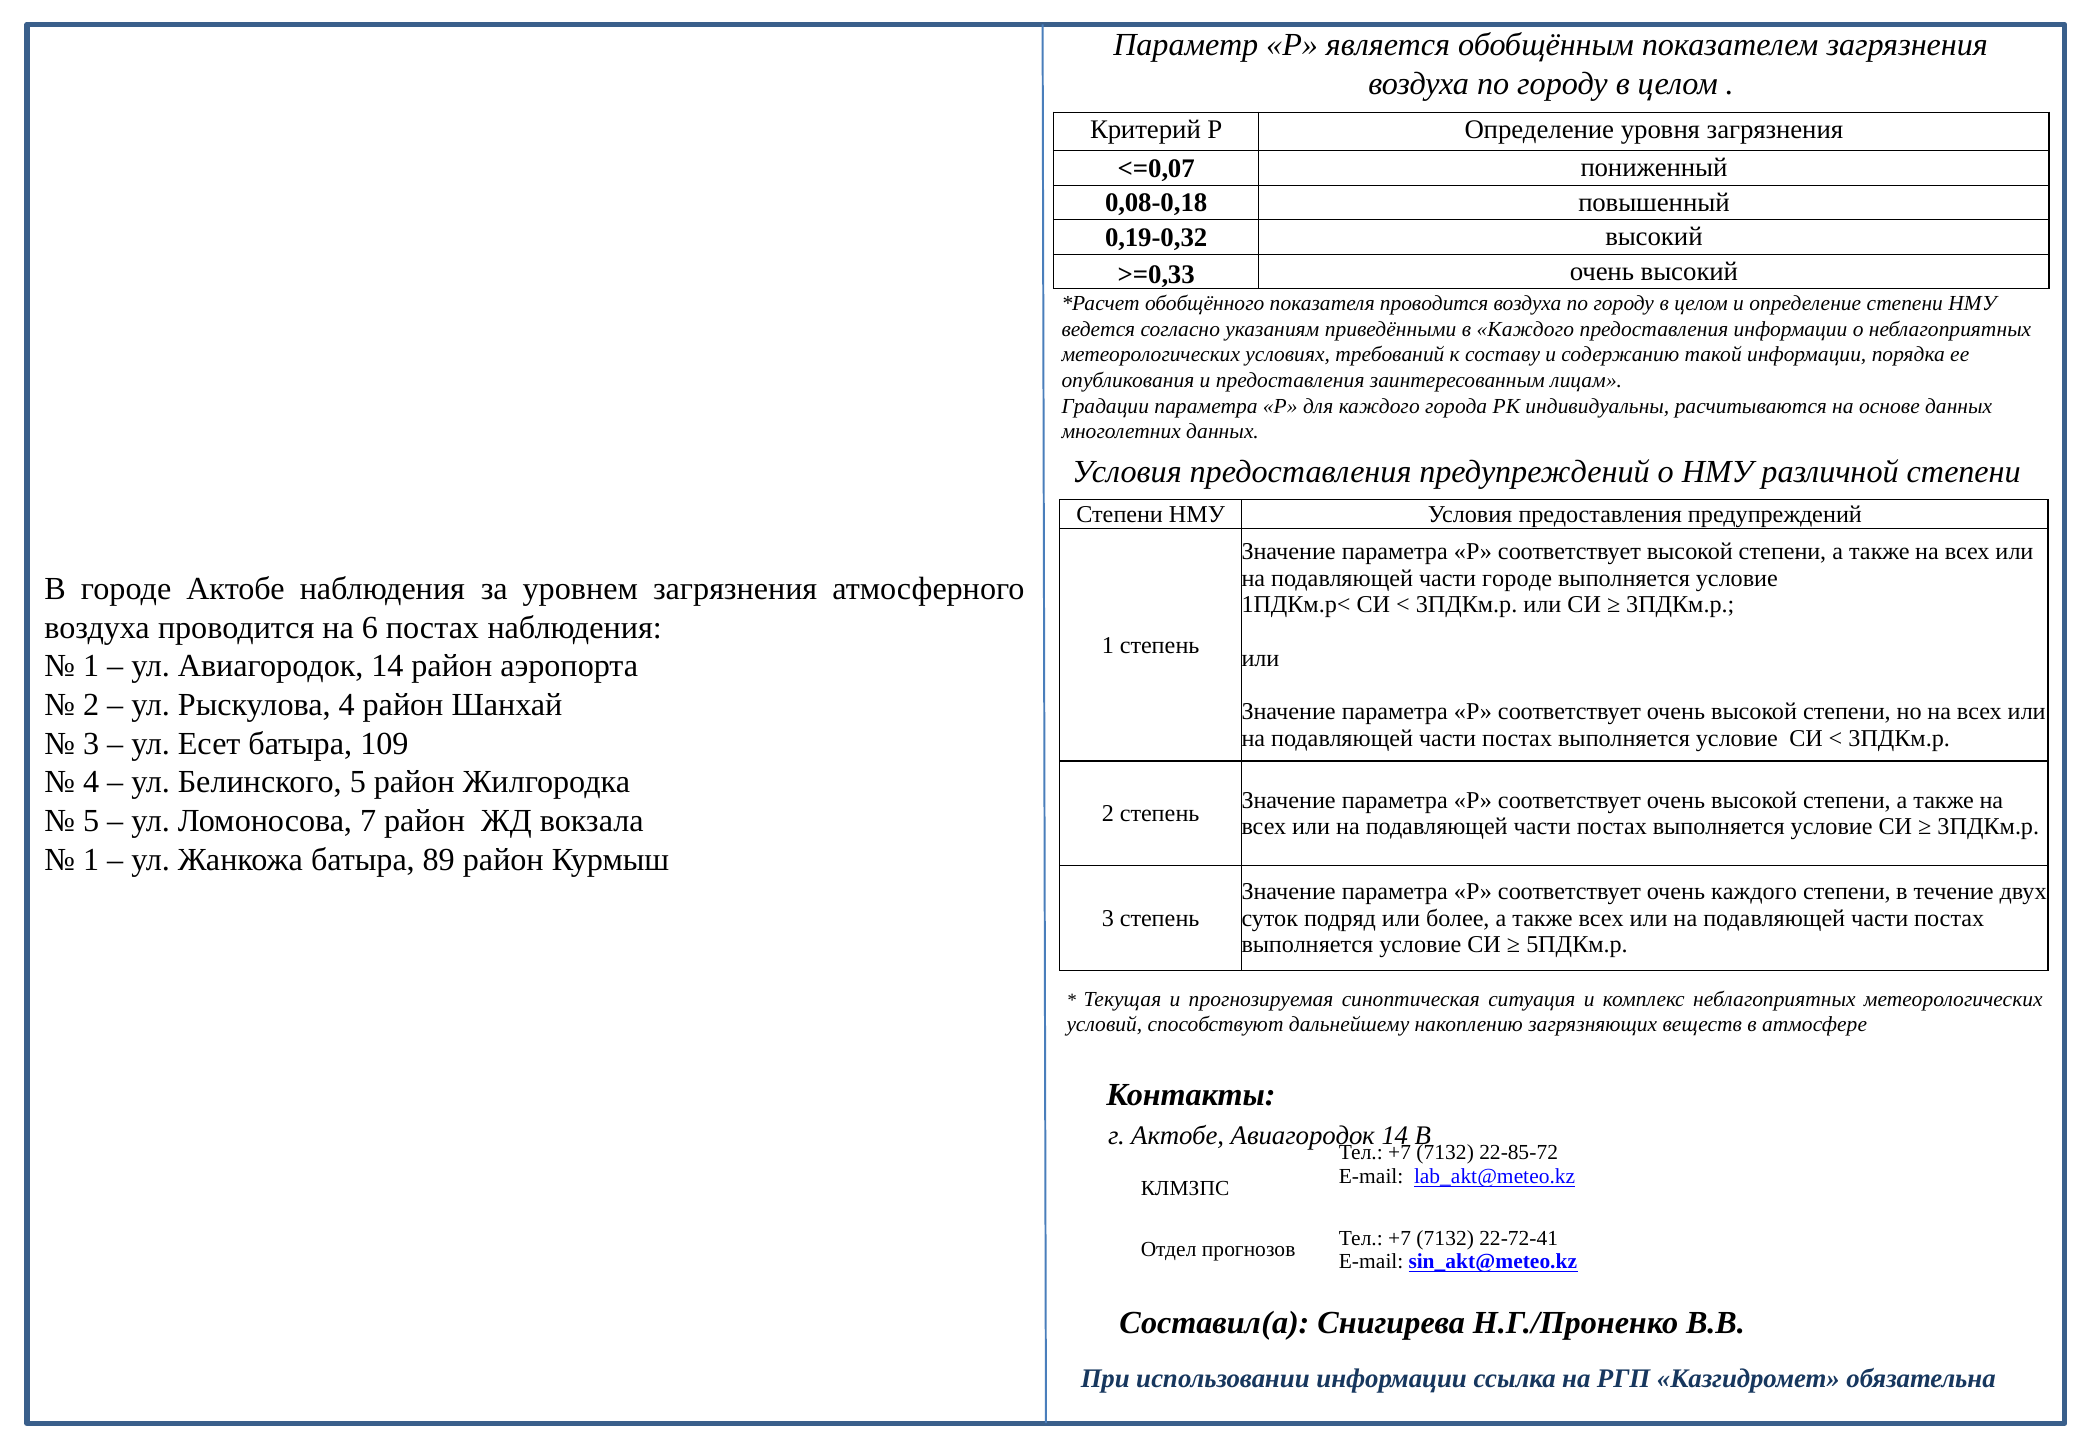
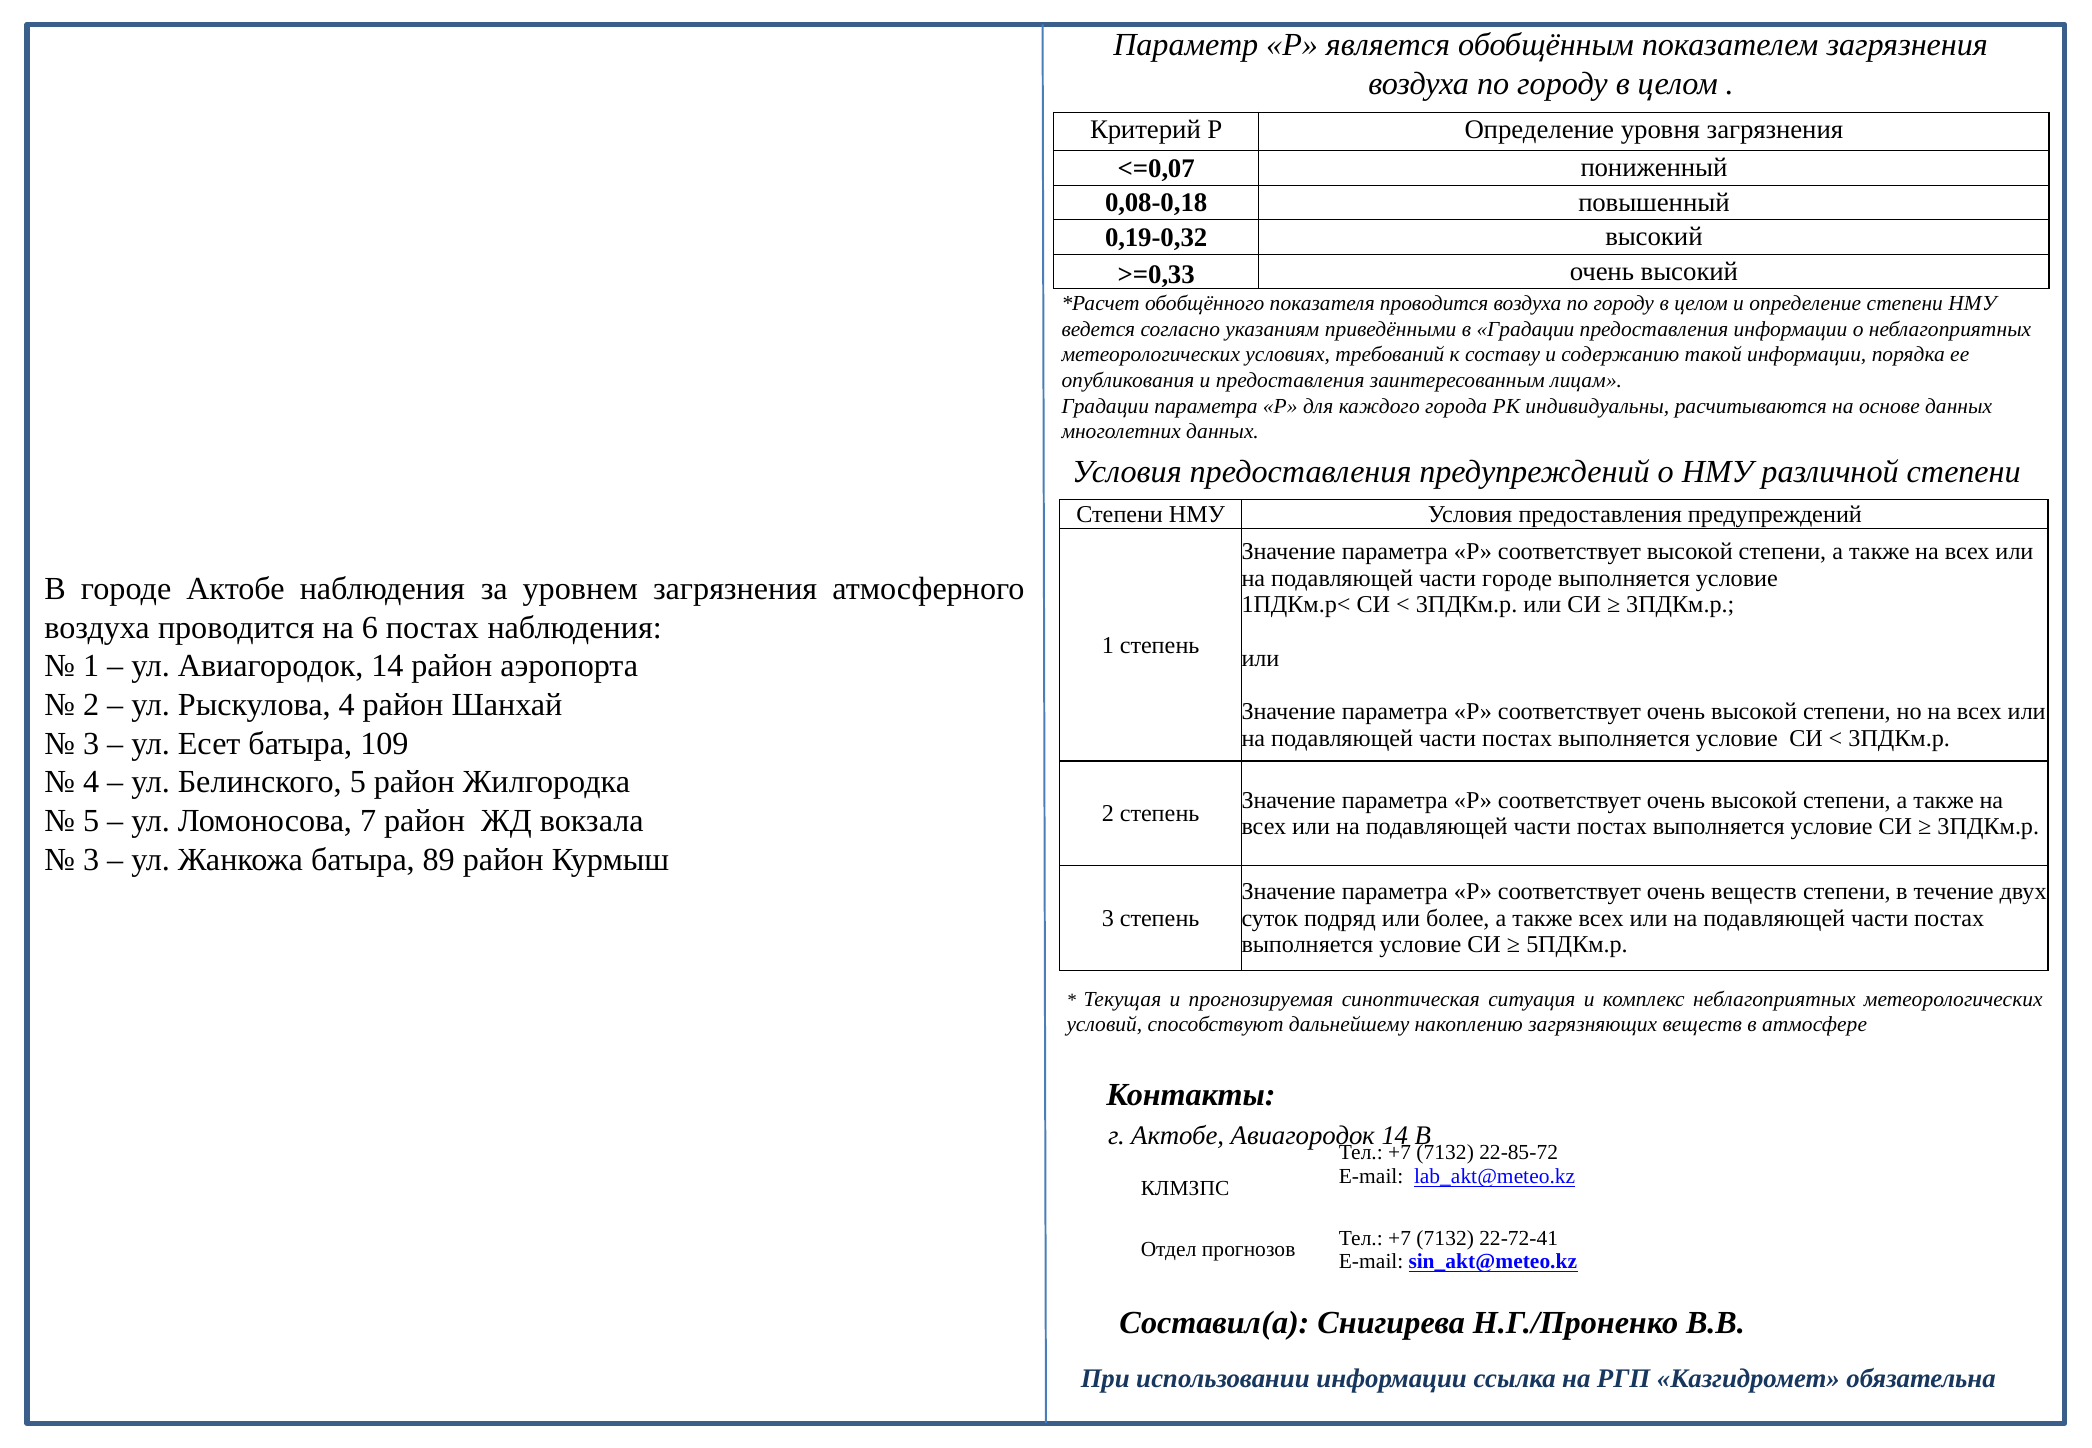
в Каждого: Каждого -> Градации
1 at (91, 860): 1 -> 3
очень каждого: каждого -> веществ
